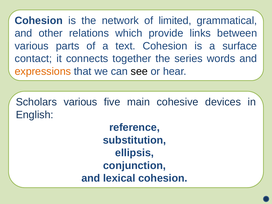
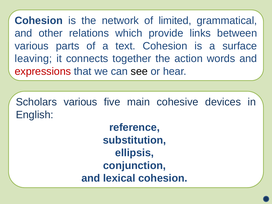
contact: contact -> leaving
series: series -> action
expressions colour: orange -> red
